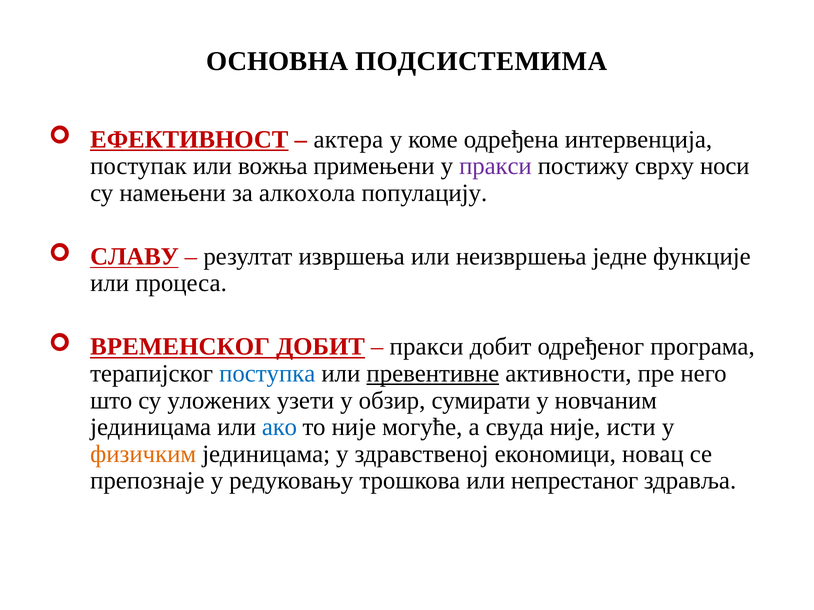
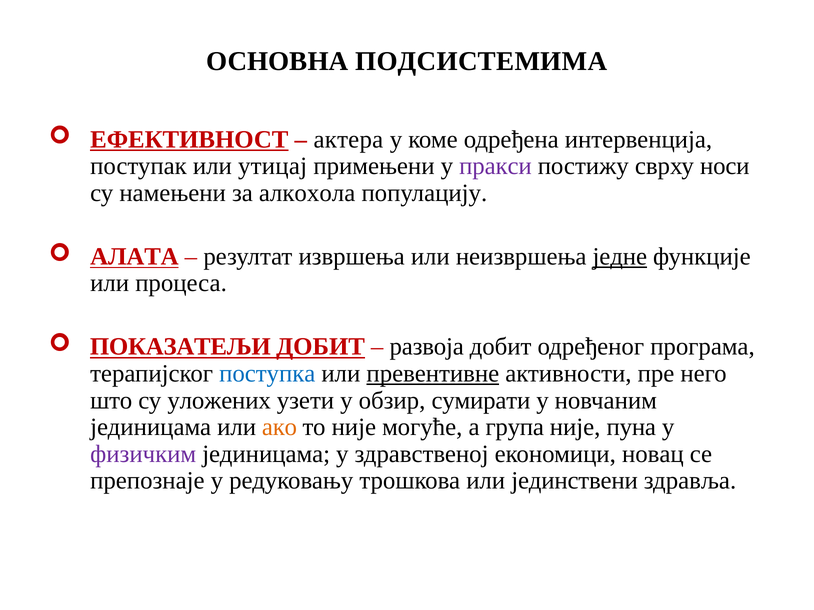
вожња: вожња -> утицај
СЛАВУ: СЛАВУ -> АЛАТА
једне underline: none -> present
ВРЕМЕНСКОГ: ВРЕМЕНСКОГ -> ПОКАЗАТЕЉИ
пракси at (427, 347): пракси -> развоја
ако colour: blue -> orange
свуда: свуда -> група
исти: исти -> пуна
физичким colour: orange -> purple
непрестаног: непрестаног -> јединствени
